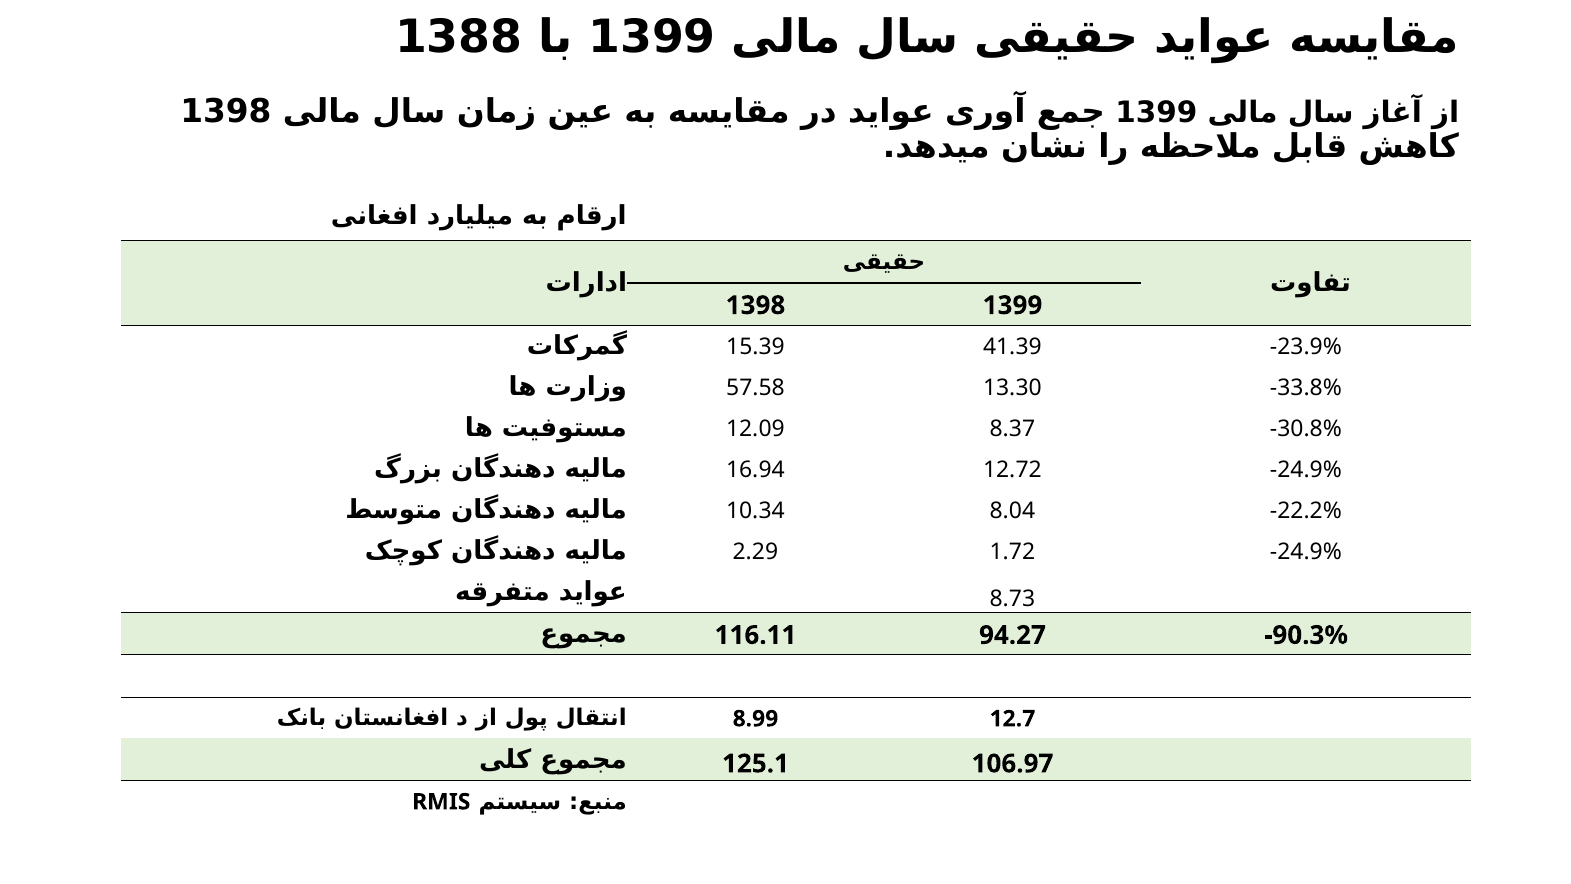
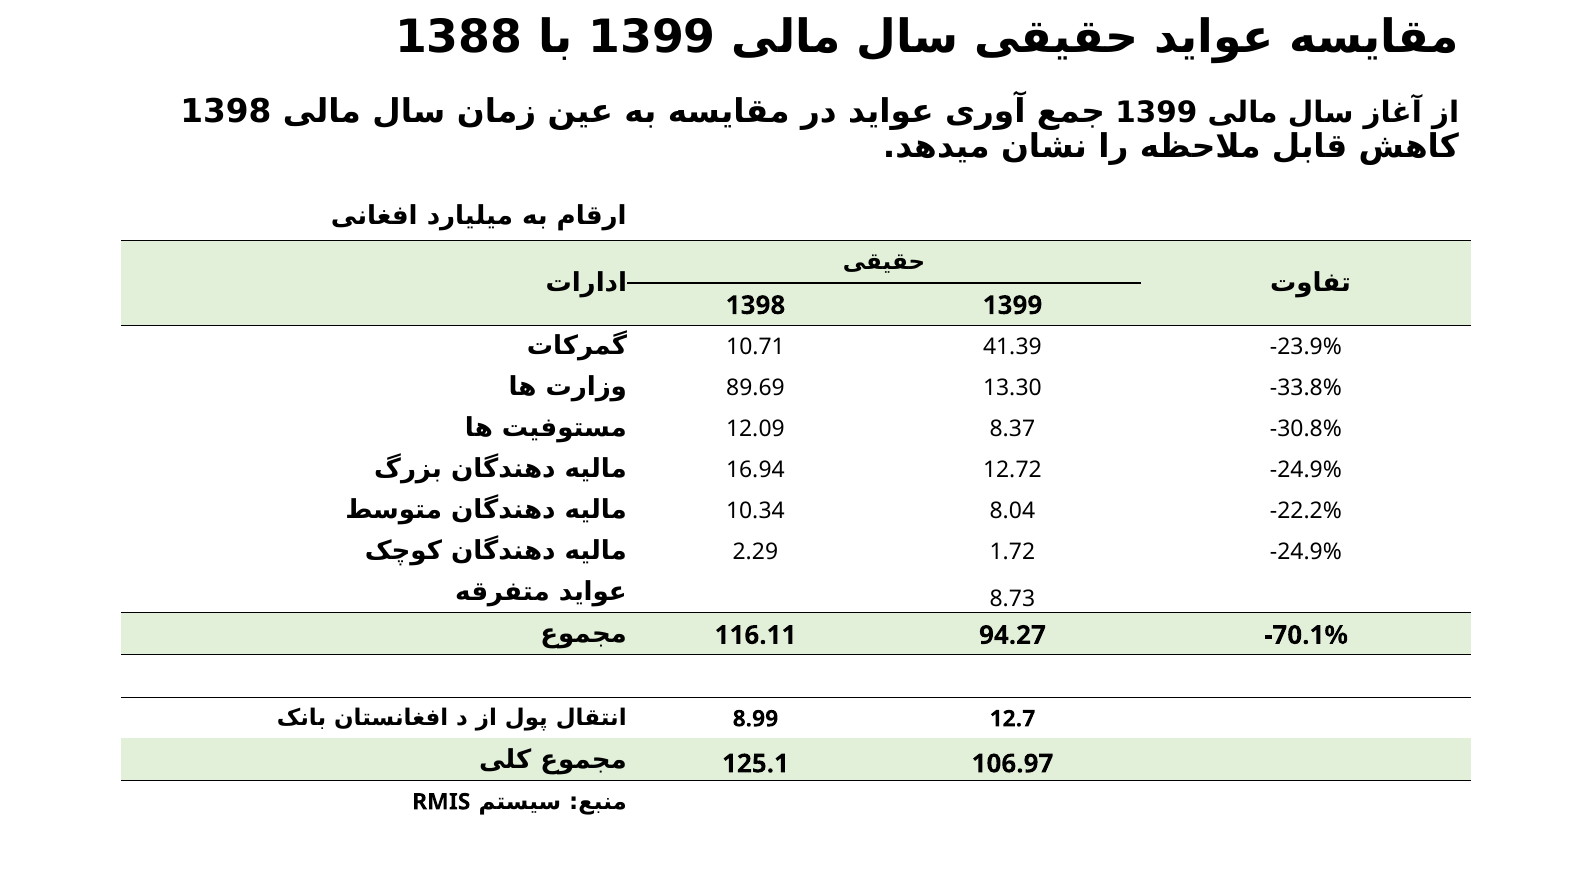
15.39: 15.39 -> 10.71
57.58: 57.58 -> 89.69
-90.3%: -90.3% -> -70.1%
